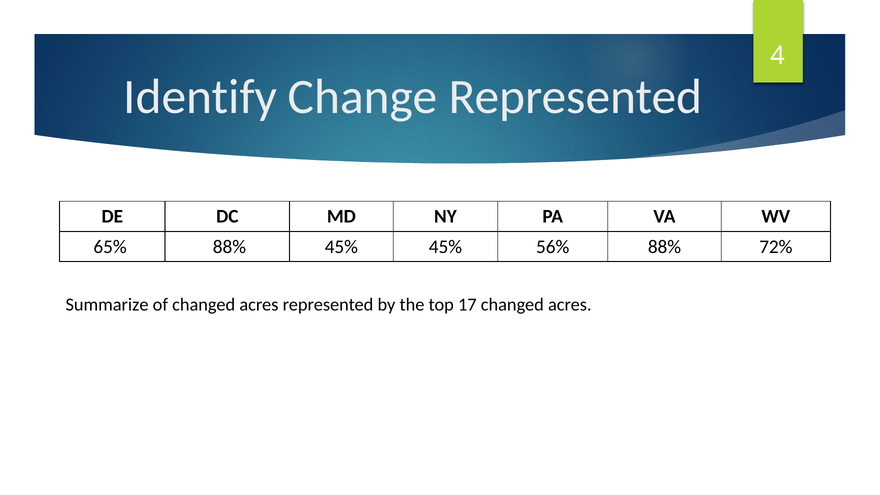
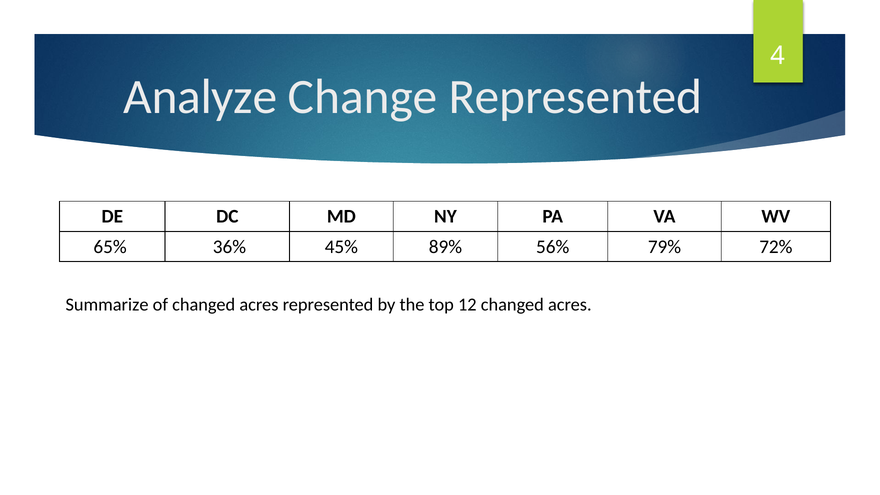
Identify: Identify -> Analyze
65% 88%: 88% -> 36%
45% 45%: 45% -> 89%
56% 88%: 88% -> 79%
17: 17 -> 12
